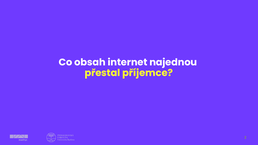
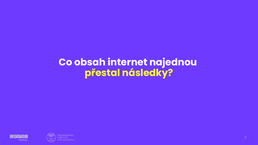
příjemce: příjemce -> následky
